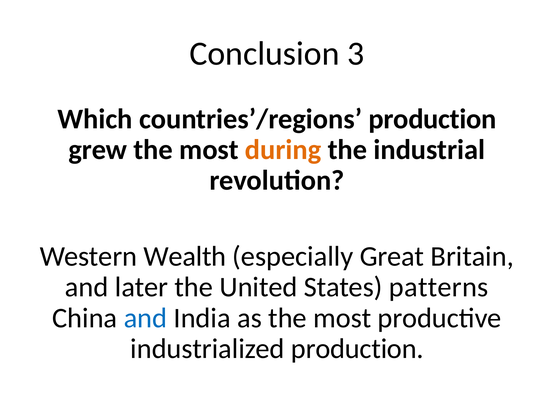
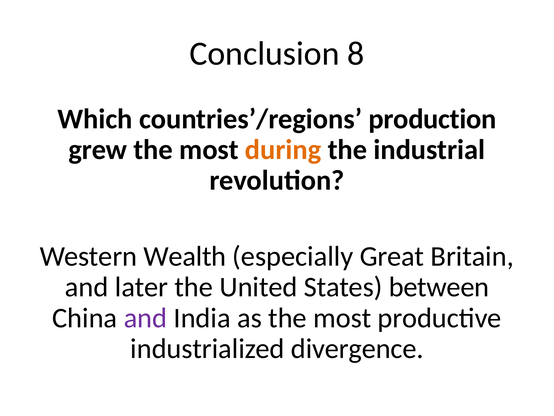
3: 3 -> 8
patterns: patterns -> between
and at (145, 318) colour: blue -> purple
industrialized production: production -> divergence
